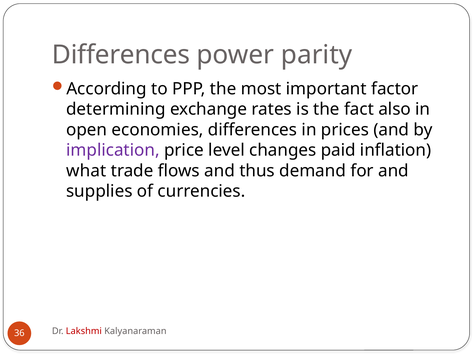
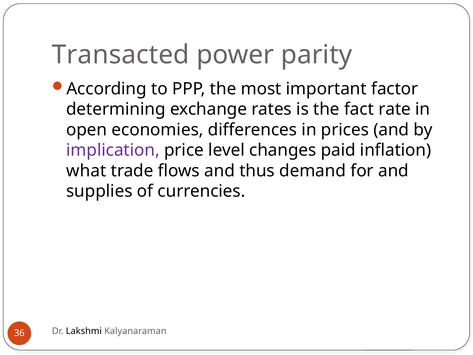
Differences at (121, 55): Differences -> Transacted
also: also -> rate
Lakshmi colour: red -> black
